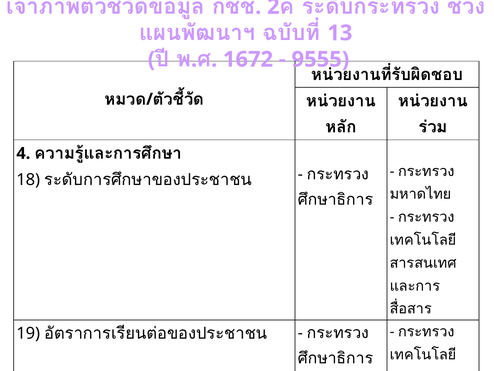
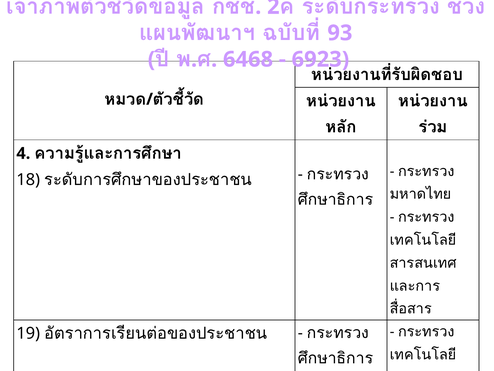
13: 13 -> 93
1672: 1672 -> 6468
9555: 9555 -> 6923
